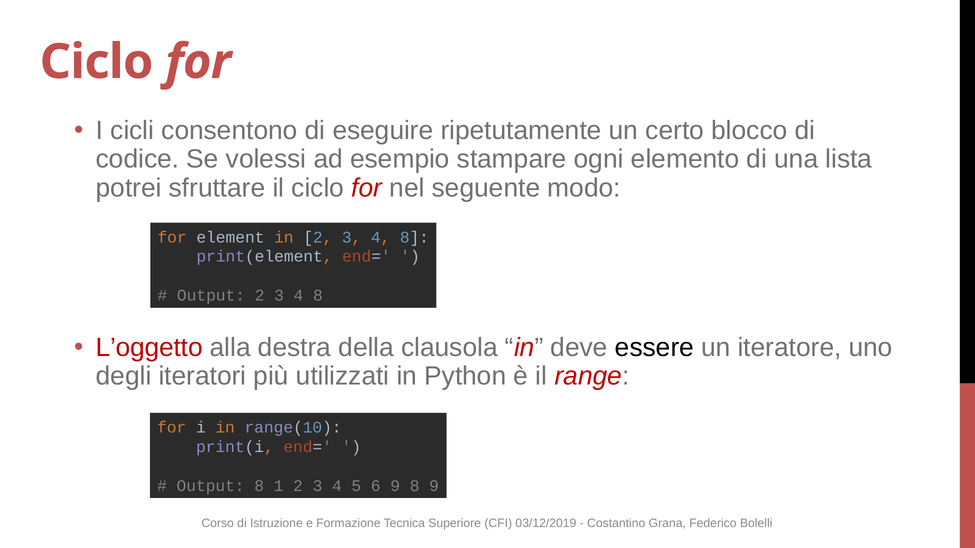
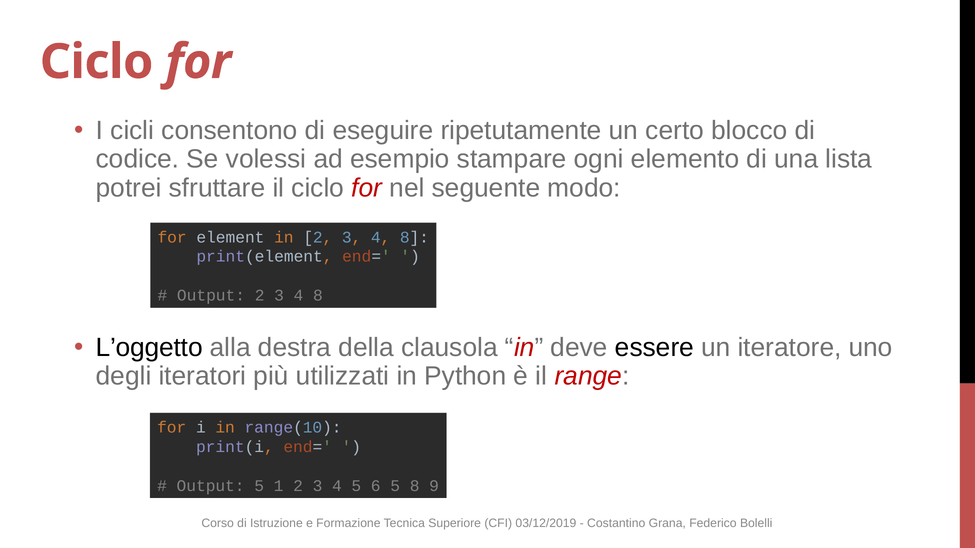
L’oggetto colour: red -> black
Output 8: 8 -> 5
6 9: 9 -> 5
